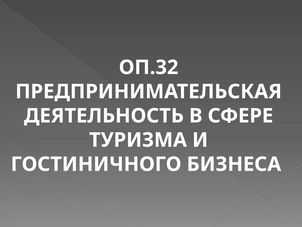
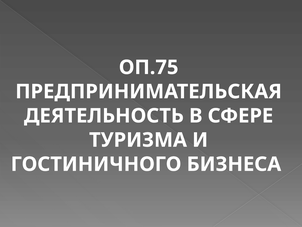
ОП.32: ОП.32 -> ОП.75
